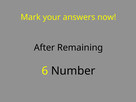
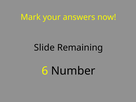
After: After -> Slide
